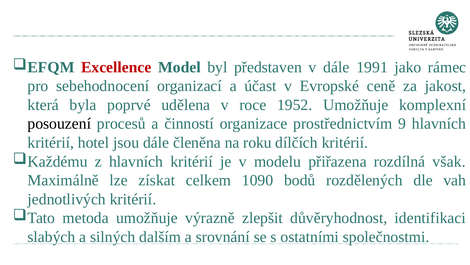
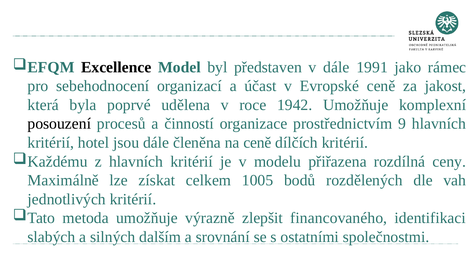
Excellence colour: red -> black
1952: 1952 -> 1942
na roku: roku -> ceně
však: však -> ceny
1090: 1090 -> 1005
důvěryhodnost: důvěryhodnost -> financovaného
